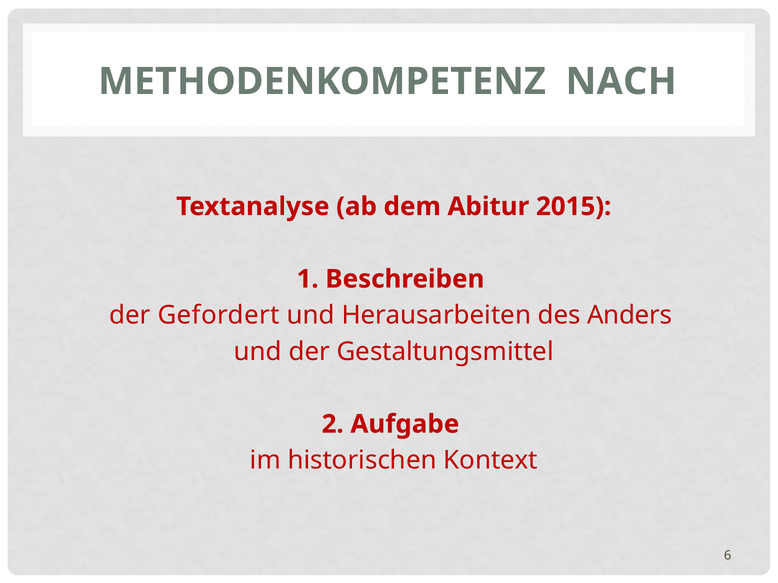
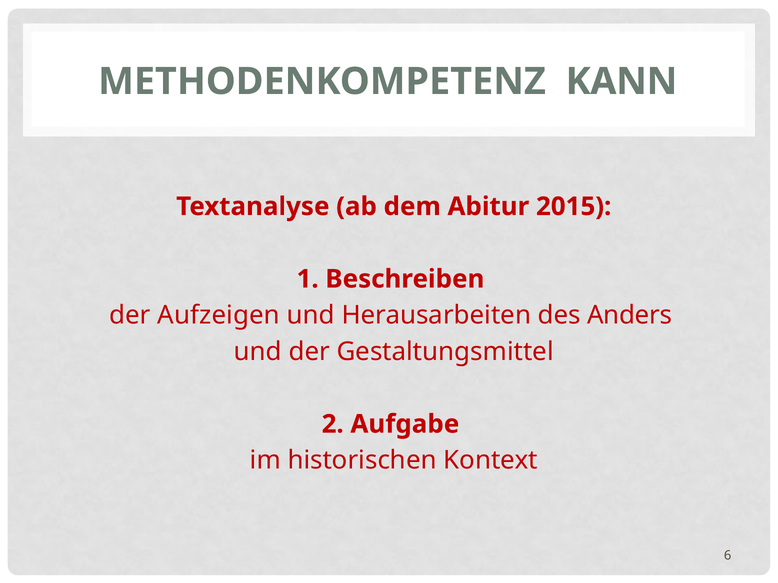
NACH: NACH -> KANN
Gefordert: Gefordert -> Aufzeigen
